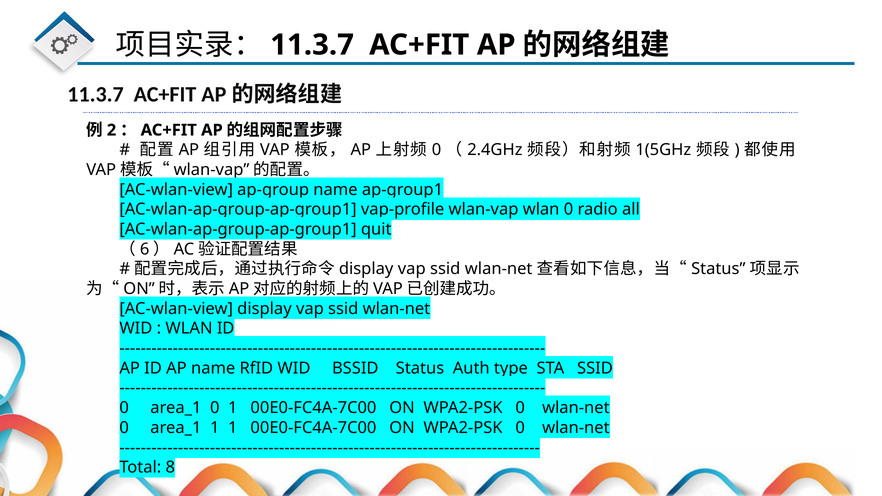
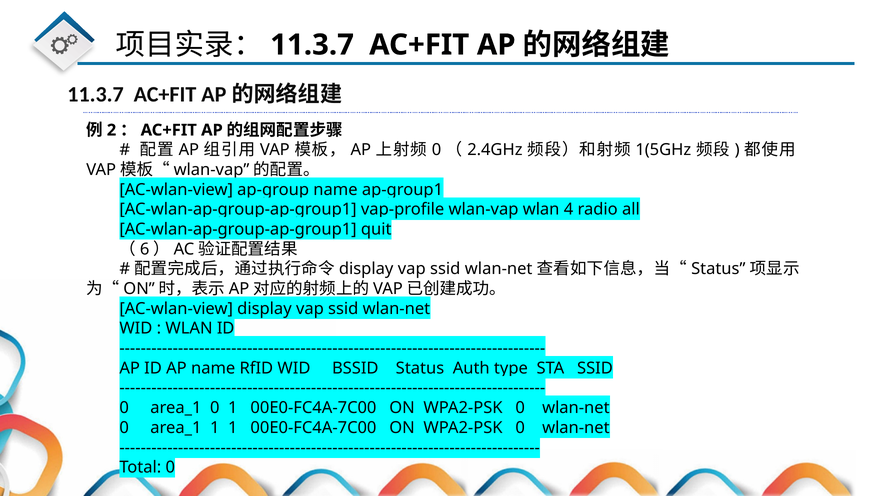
wlan 0: 0 -> 4
Total 8: 8 -> 0
